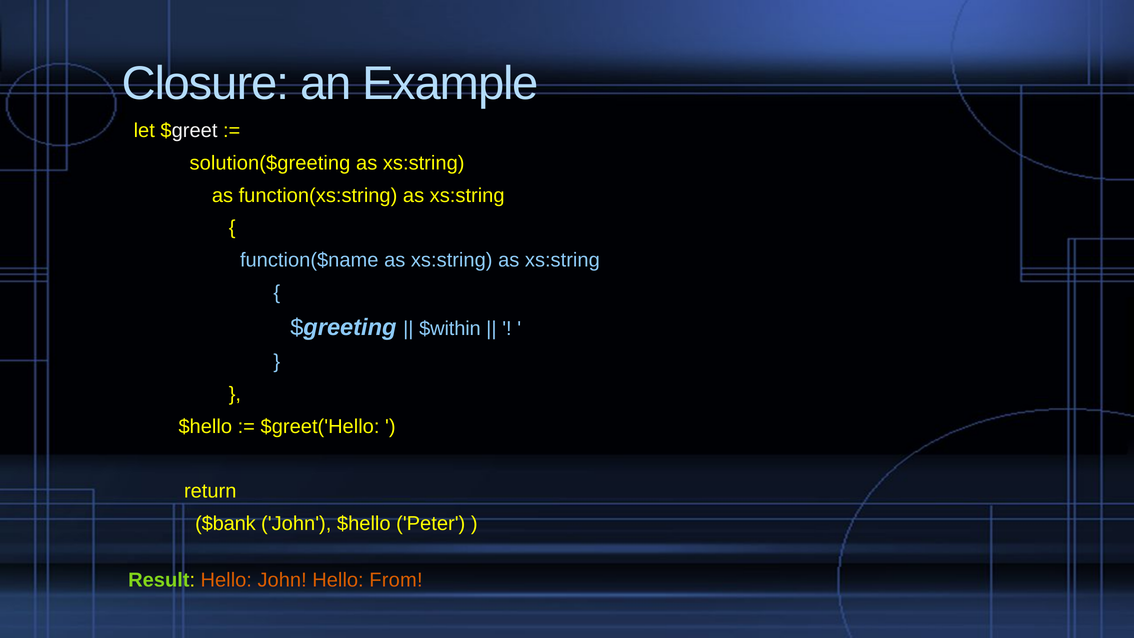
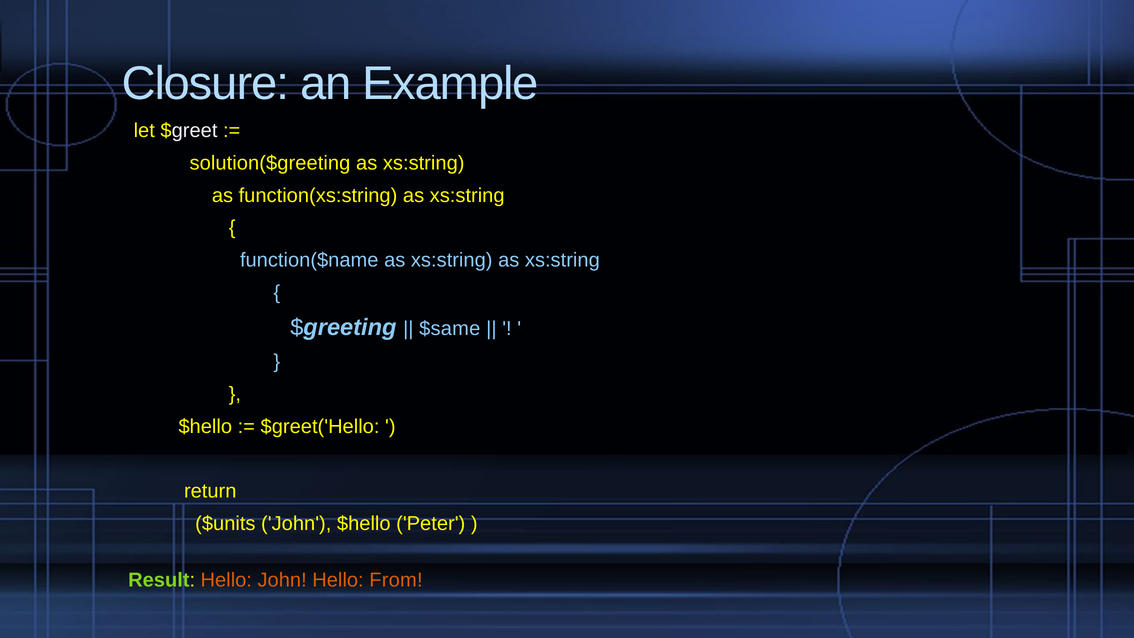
$within: $within -> $same
$bank: $bank -> $units
